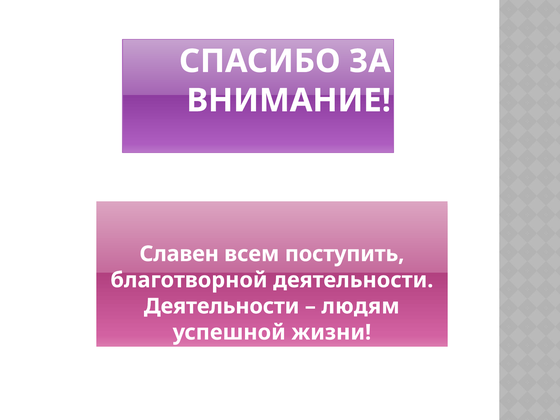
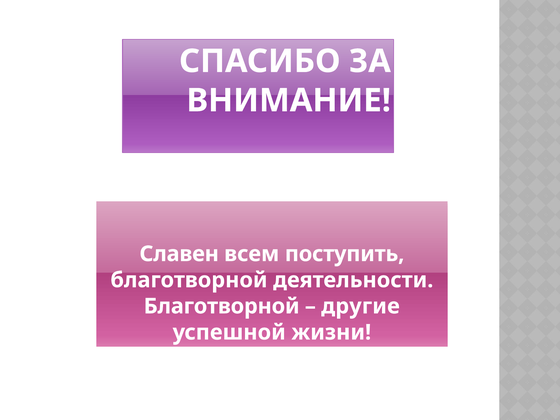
Деятельности at (222, 306): Деятельности -> Благотворной
людям: людям -> другие
